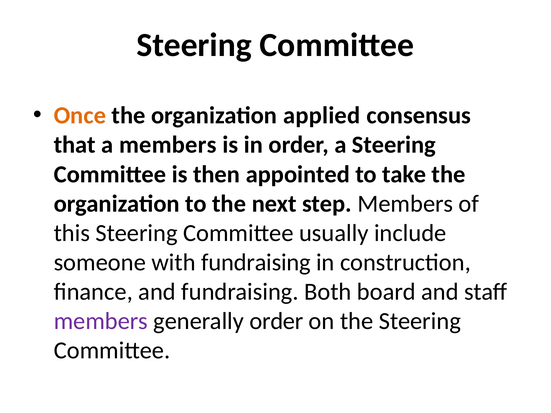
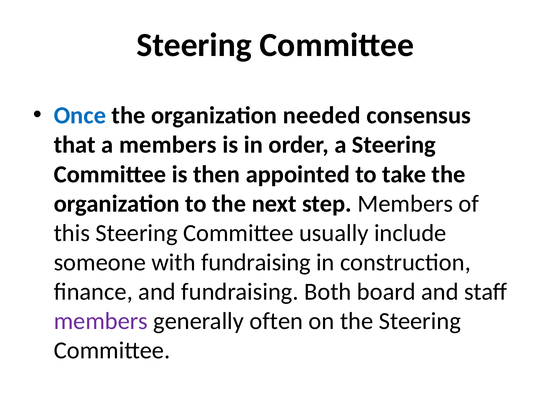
Once colour: orange -> blue
applied: applied -> needed
generally order: order -> often
